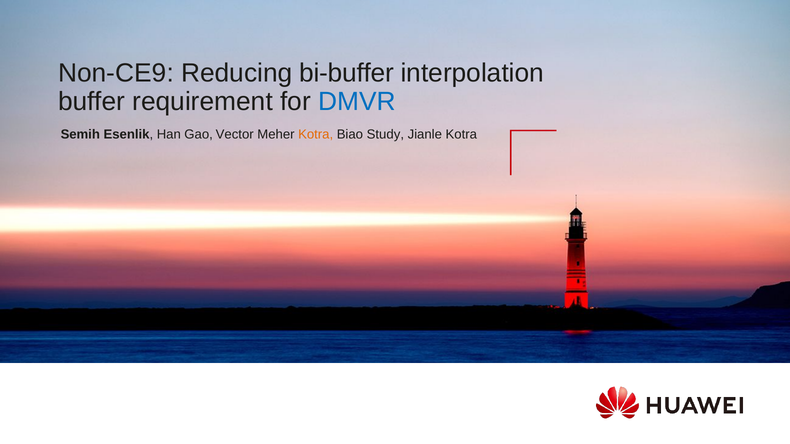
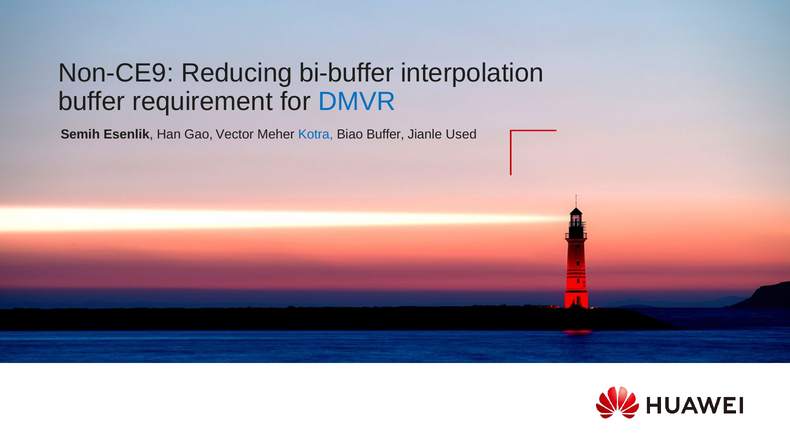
Kotra at (316, 134) colour: orange -> blue
Biao Study: Study -> Buffer
Jianle Kotra: Kotra -> Used
